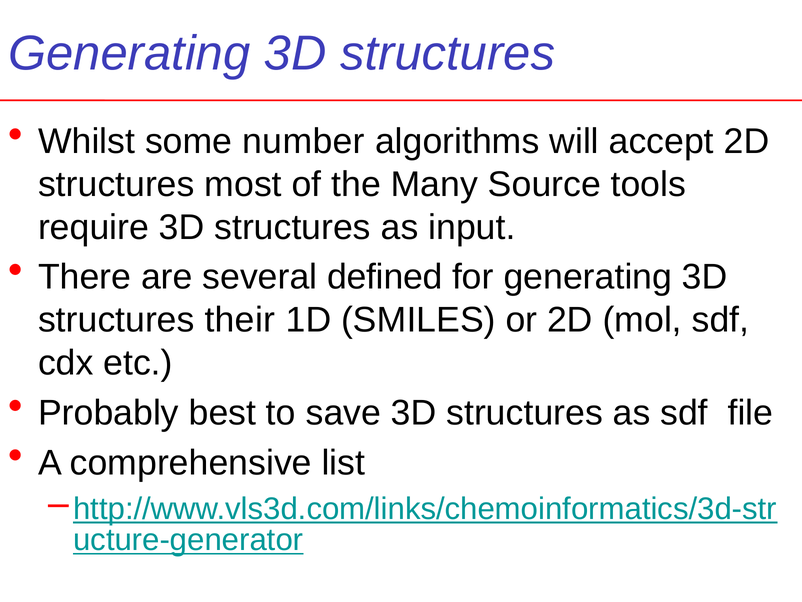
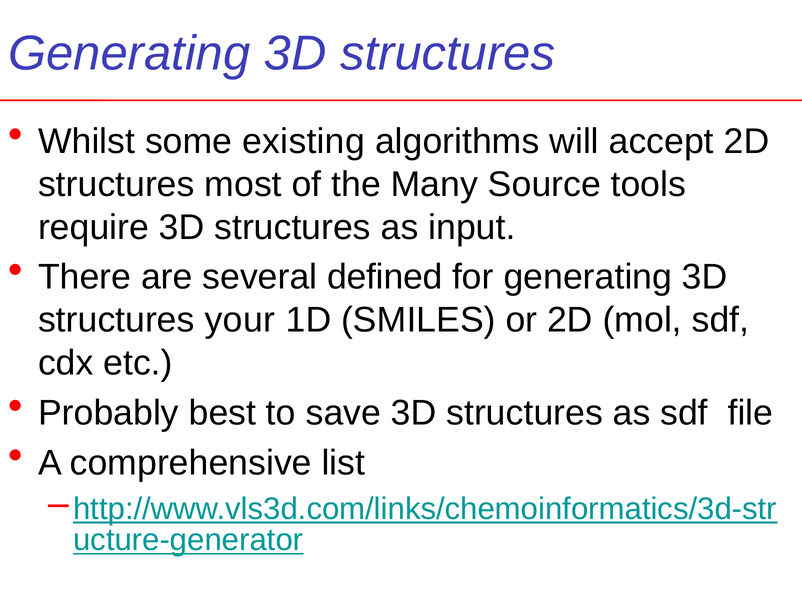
number: number -> existing
their: their -> your
